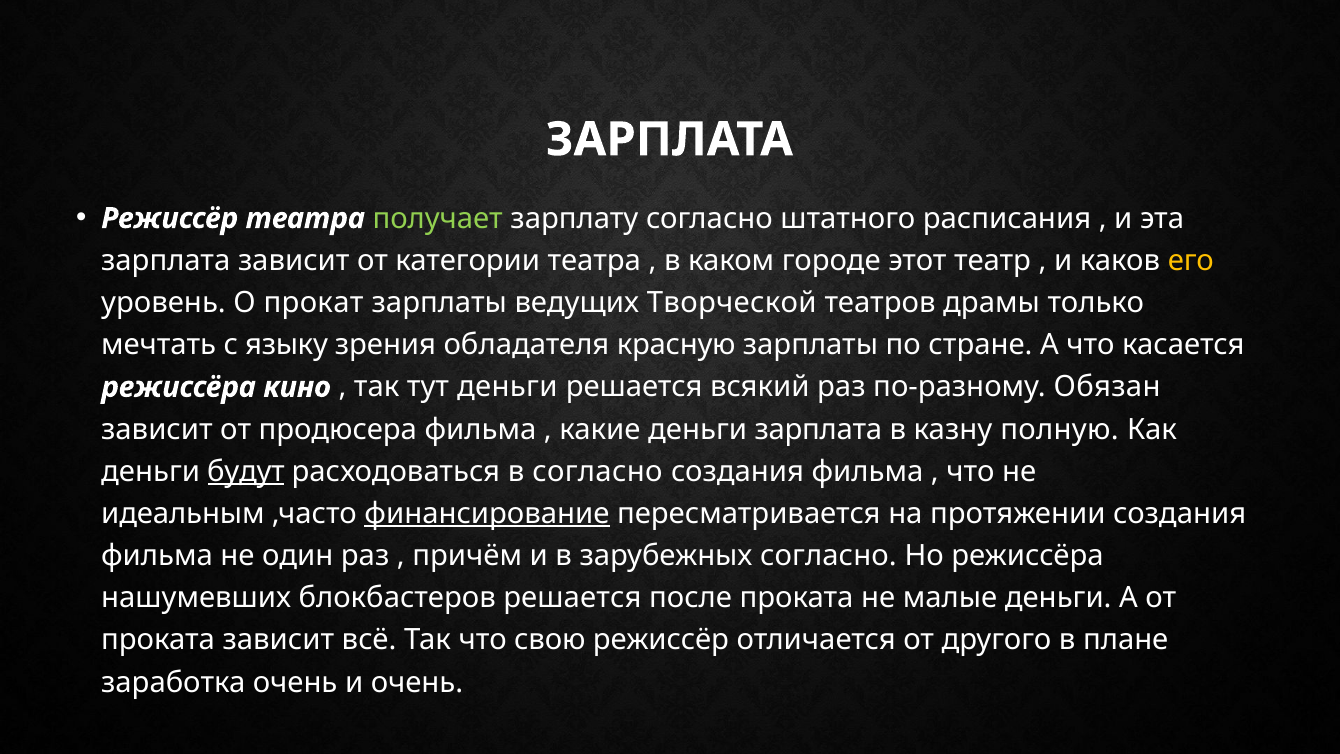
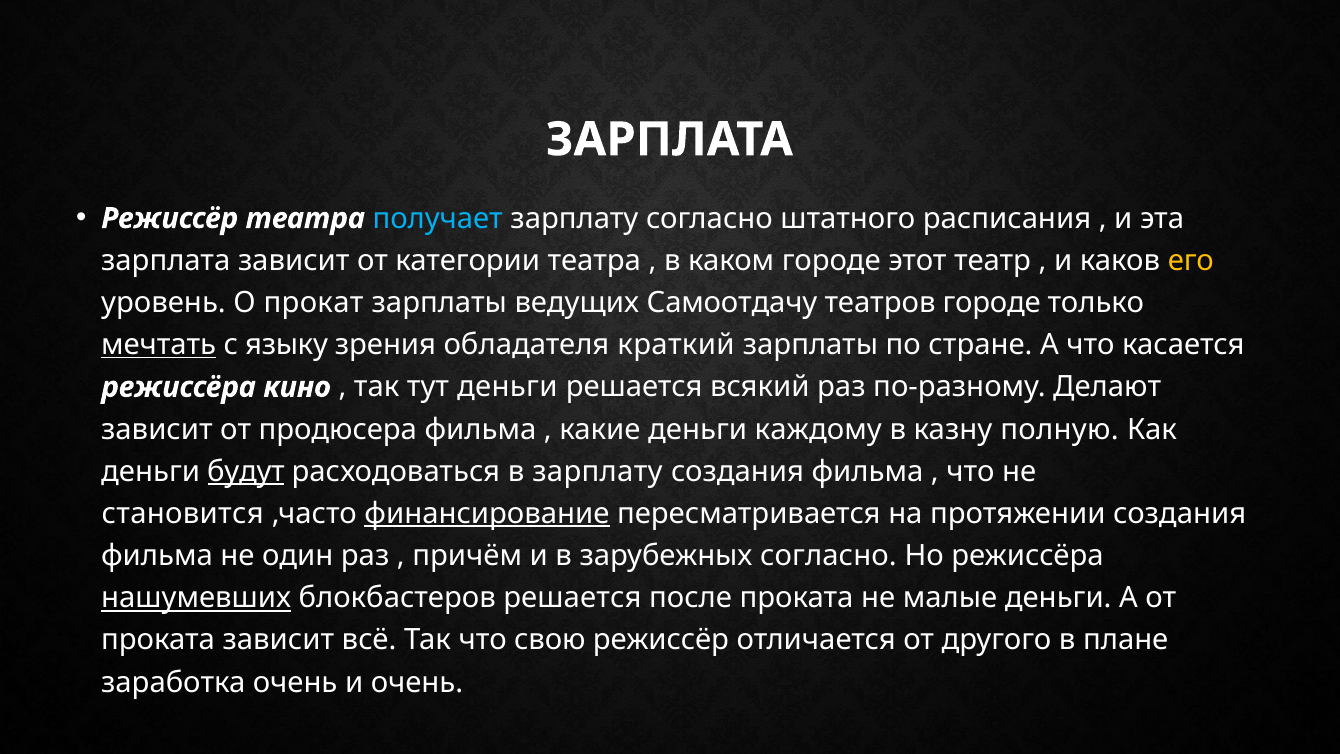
получает colour: light green -> light blue
Творческой: Творческой -> Самоотдачу
театров драмы: драмы -> городе
мечтать underline: none -> present
красную: красную -> краткий
Обязан: Обязан -> Делают
деньги зарплата: зарплата -> каждому
в согласно: согласно -> зарплату
идеальным: идеальным -> становится
нашумевших underline: none -> present
